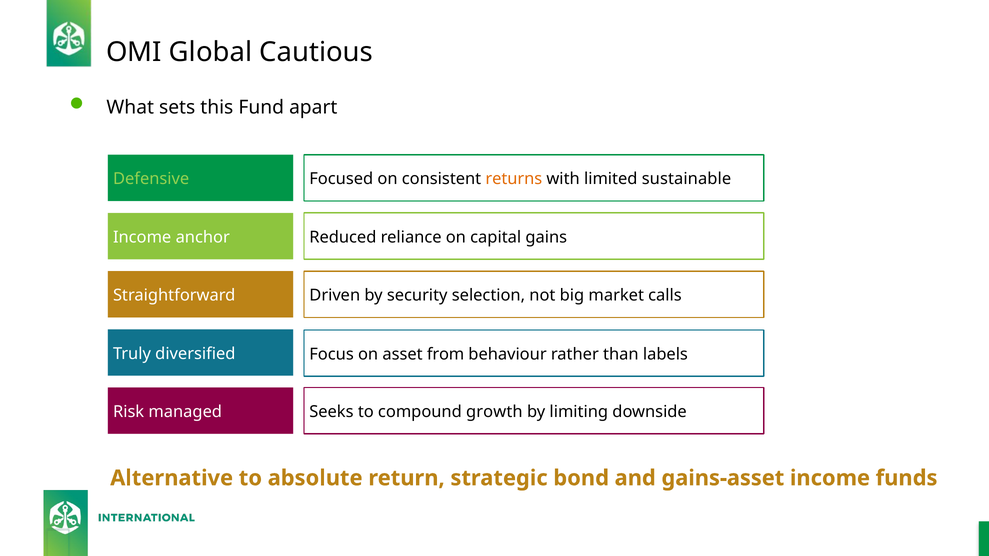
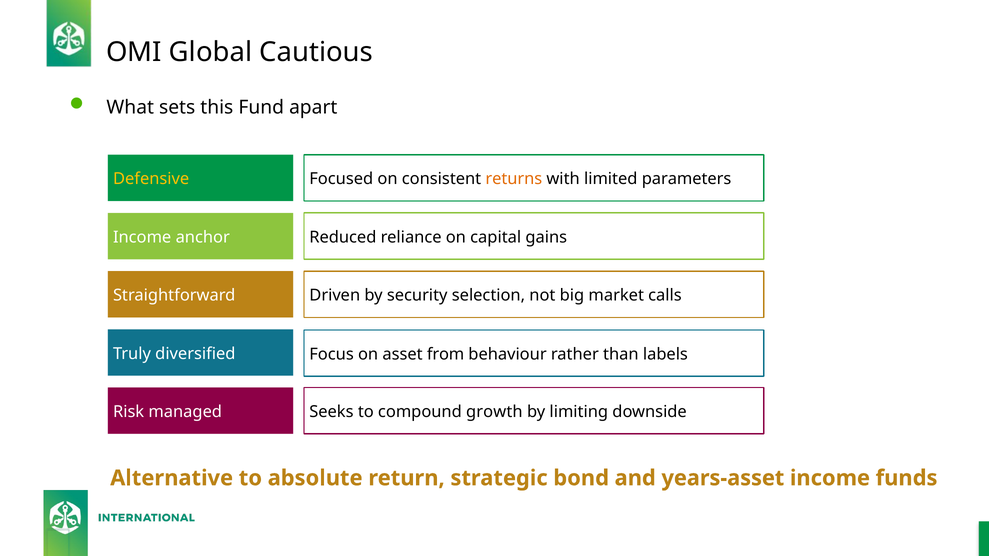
Defensive colour: light green -> yellow
sustainable: sustainable -> parameters
gains-asset: gains-asset -> years-asset
